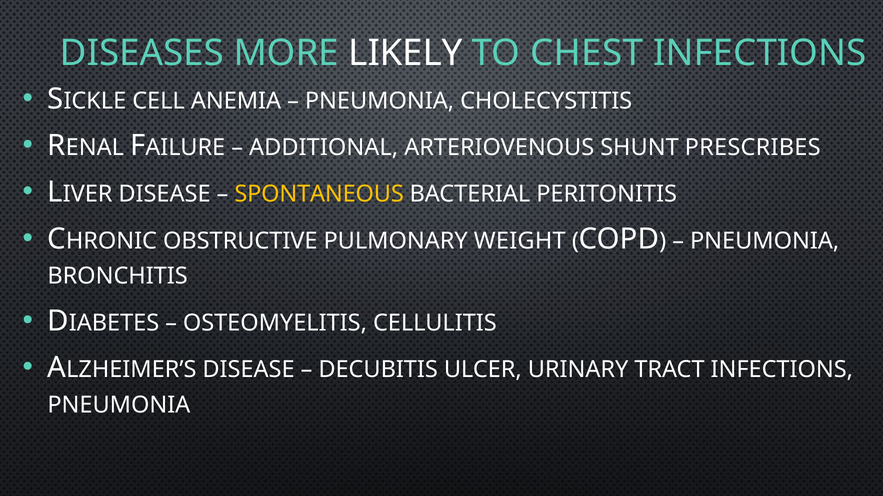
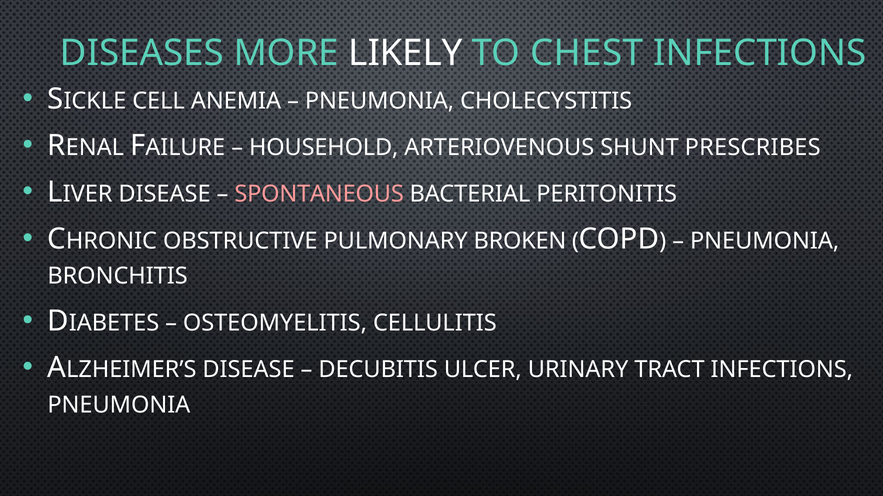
ADDITIONAL: ADDITIONAL -> HOUSEHOLD
SPONTANEOUS colour: yellow -> pink
WEIGHT: WEIGHT -> BROKEN
